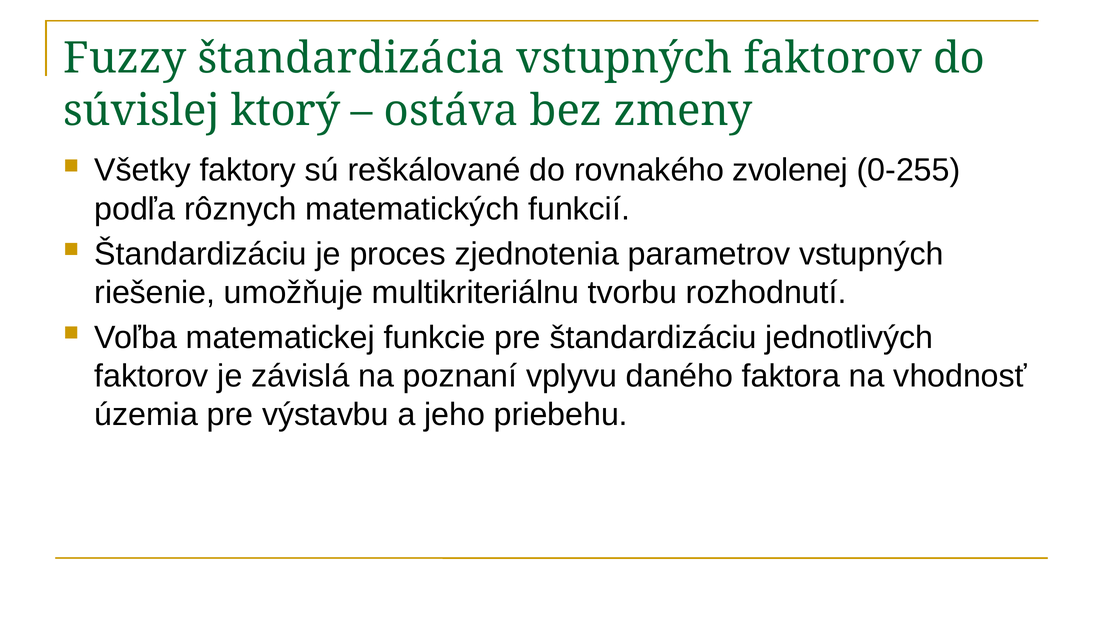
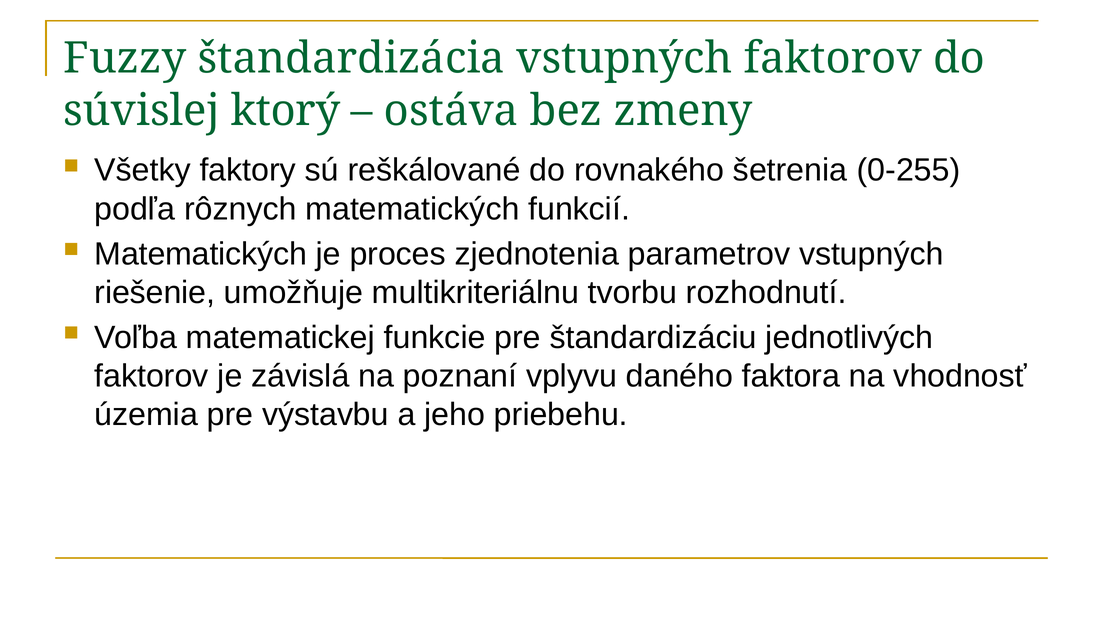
zvolenej: zvolenej -> šetrenia
Štandardizáciu at (201, 254): Štandardizáciu -> Matematických
